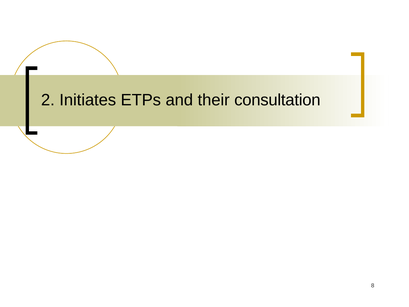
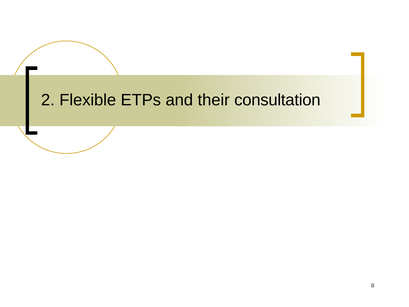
Initiates: Initiates -> Flexible
